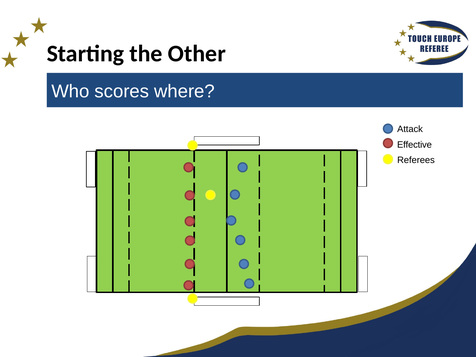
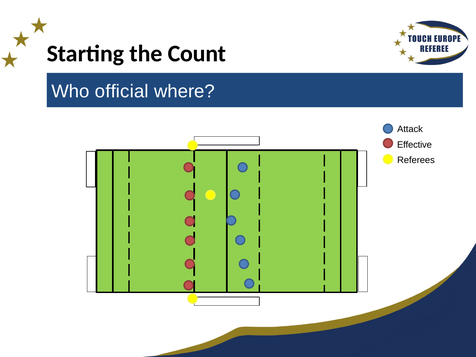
Other: Other -> Count
scores: scores -> official
